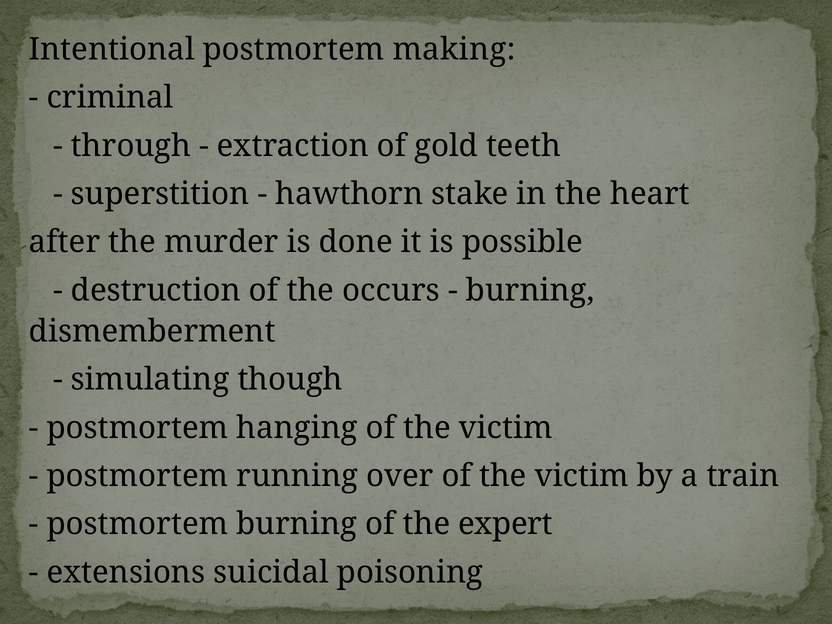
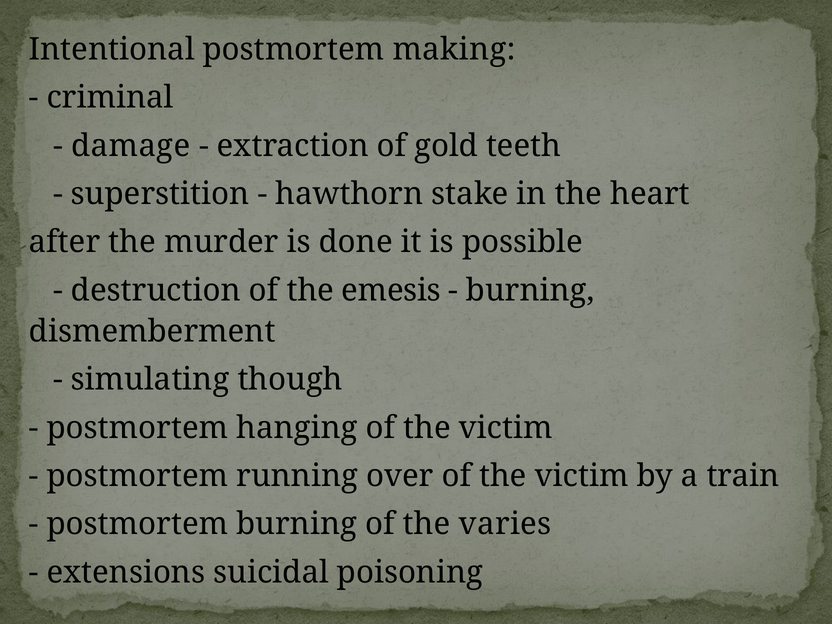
through: through -> damage
occurs: occurs -> emesis
expert: expert -> varies
